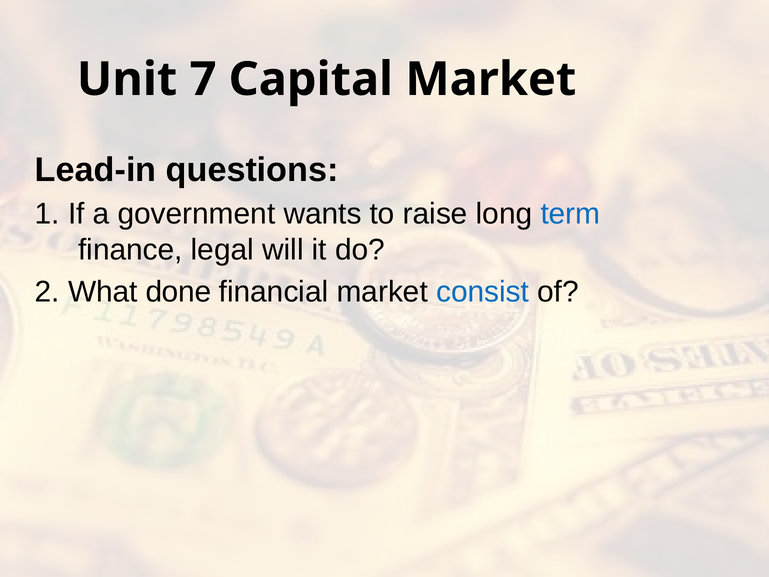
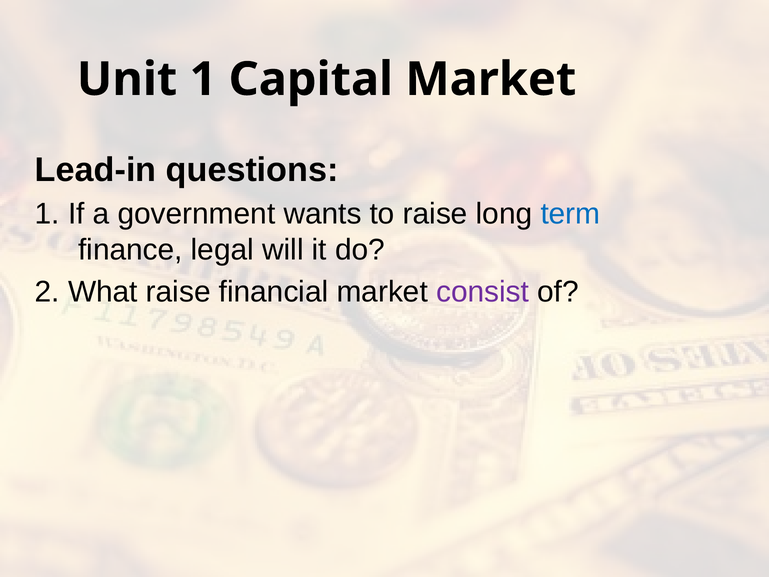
Unit 7: 7 -> 1
What done: done -> raise
consist colour: blue -> purple
